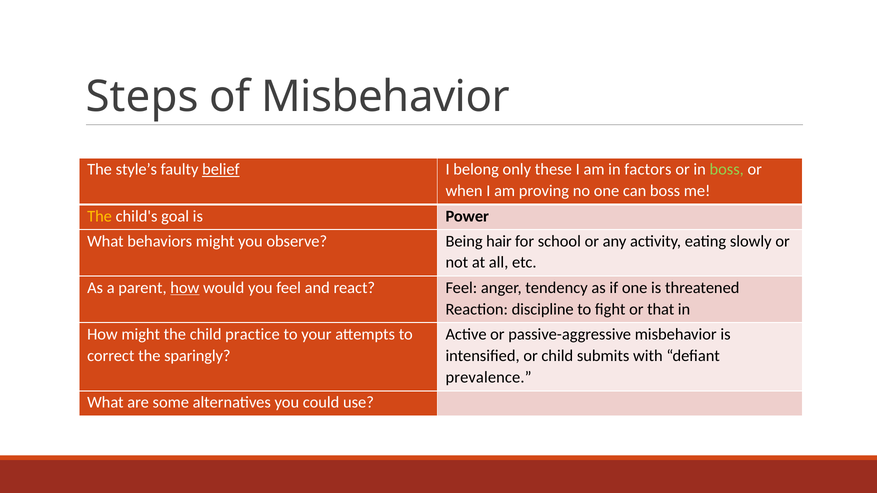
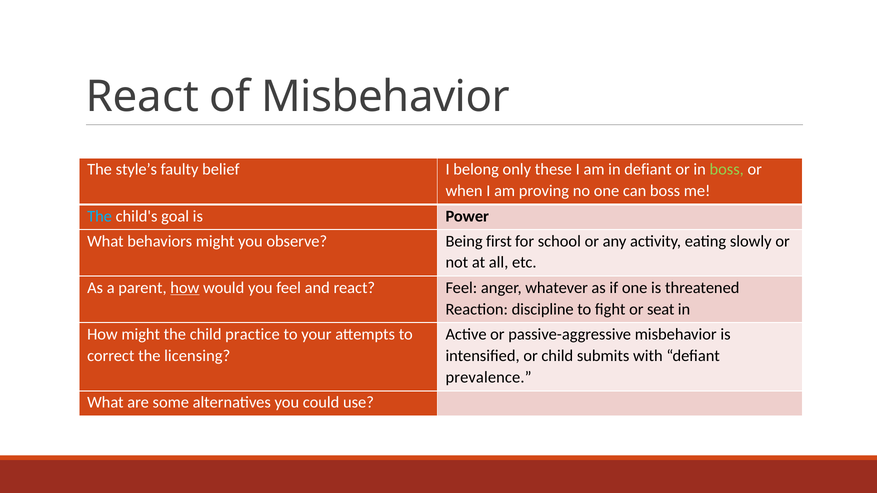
Steps at (142, 97): Steps -> React
belief underline: present -> none
in factors: factors -> defiant
The at (100, 216) colour: yellow -> light blue
hair: hair -> first
tendency: tendency -> whatever
that: that -> seat
sparingly: sparingly -> licensing
